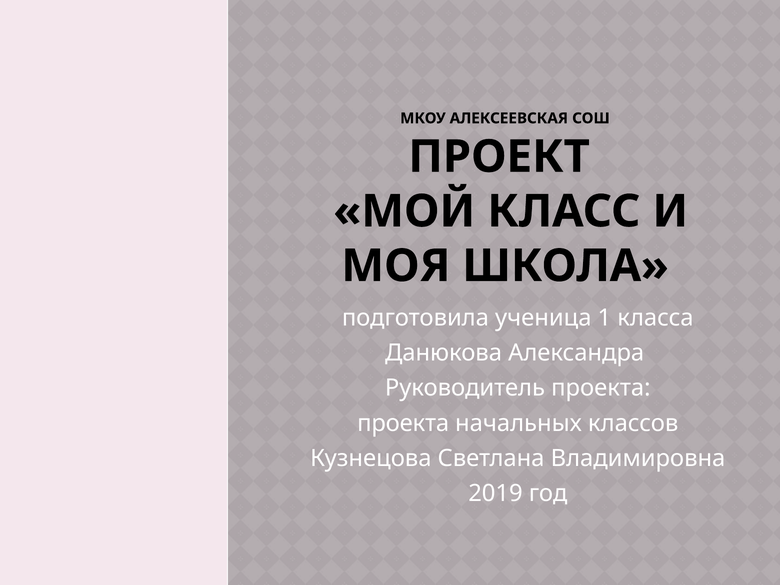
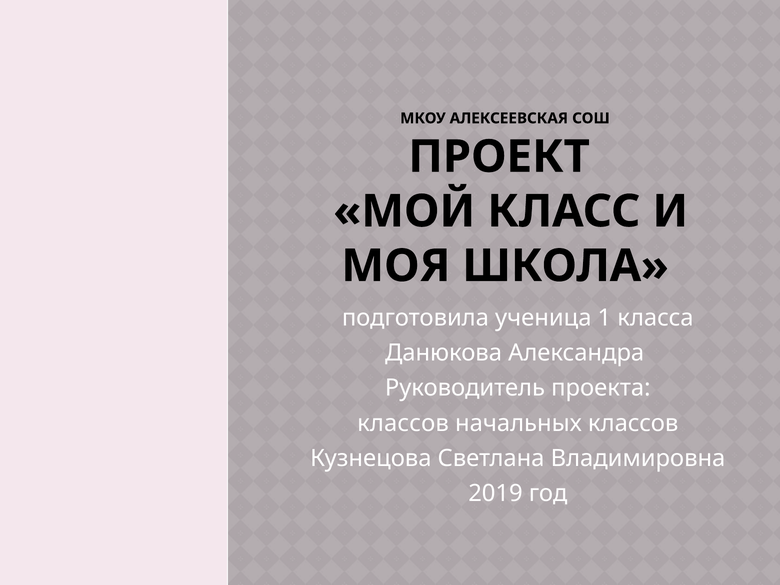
проекта at (403, 423): проекта -> классов
